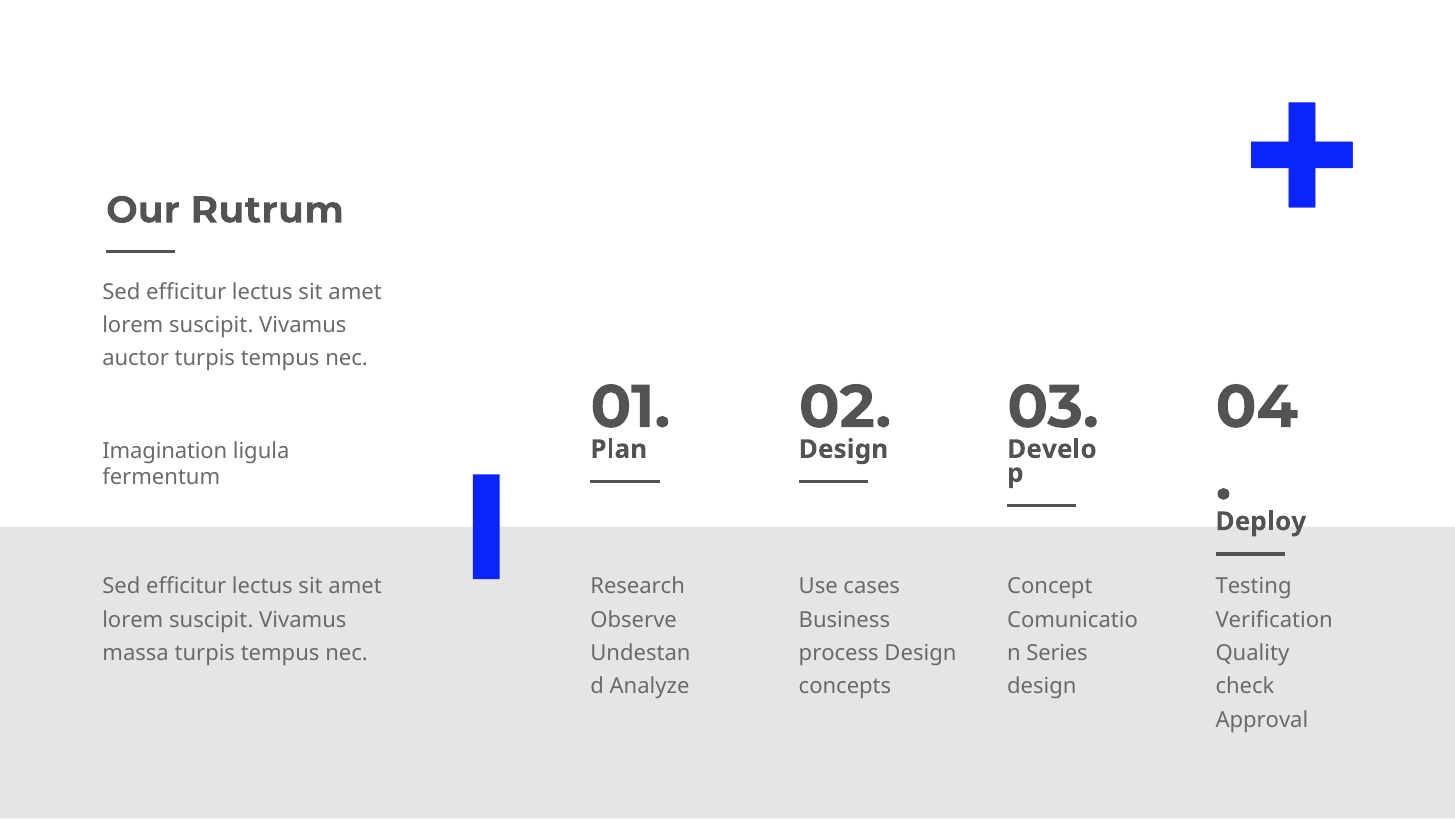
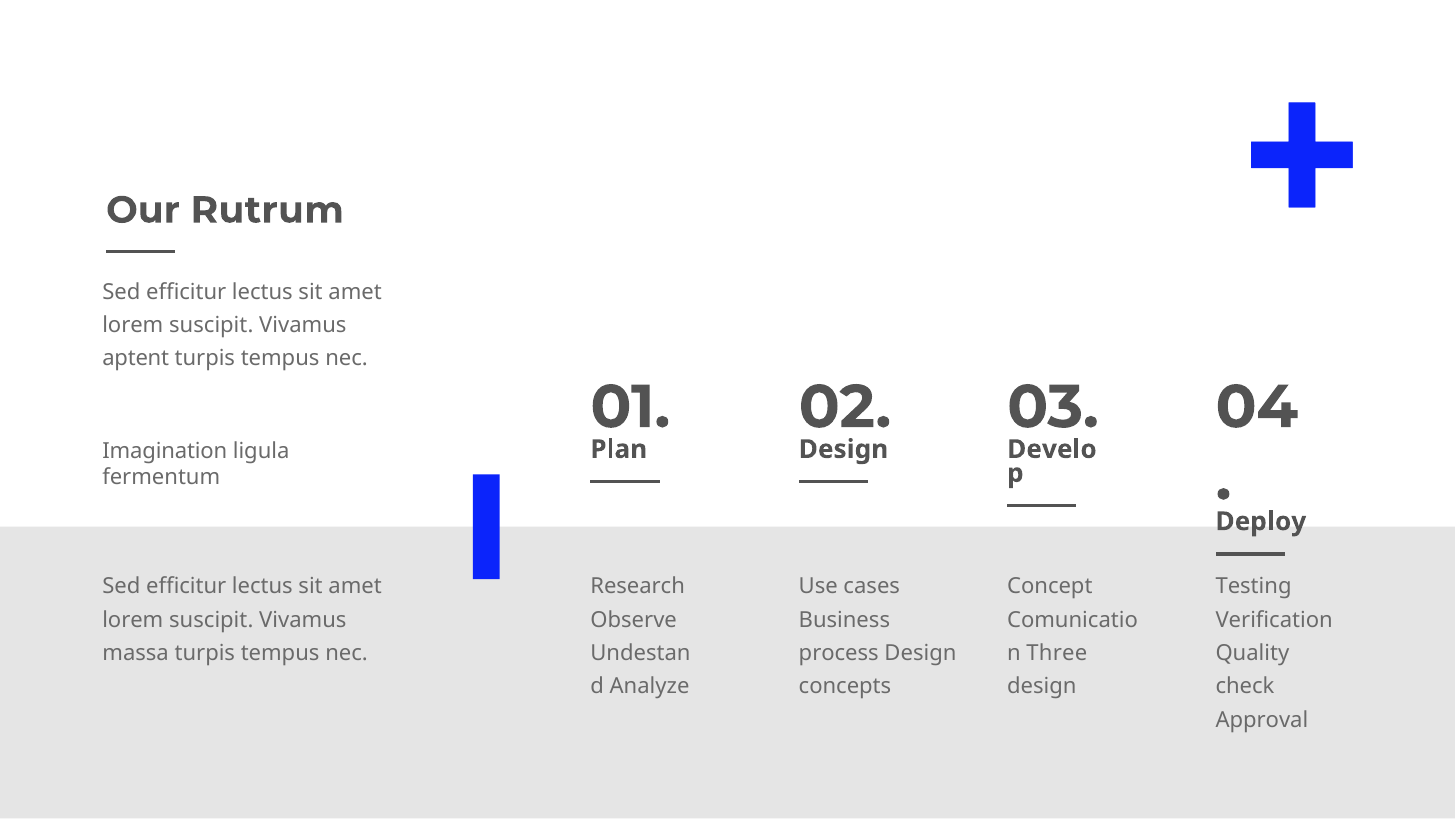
auctor: auctor -> aptent
Series: Series -> Three
